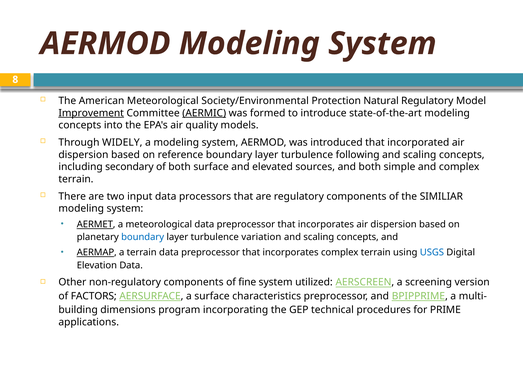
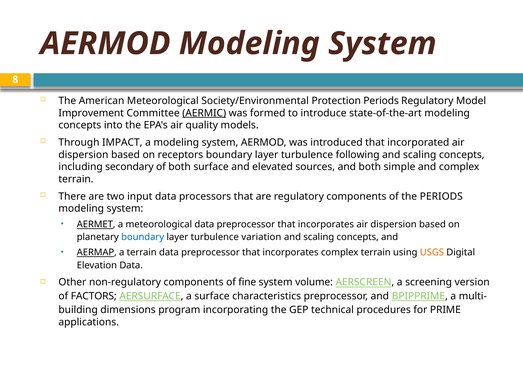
Protection Natural: Natural -> Periods
Improvement underline: present -> none
WIDELY: WIDELY -> IMPACT
reference: reference -> receptors
the SIMILIAR: SIMILIAR -> PERIODS
USGS colour: blue -> orange
utilized: utilized -> volume
